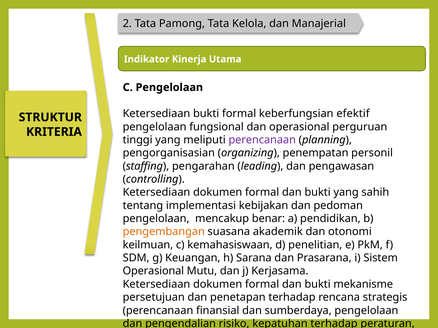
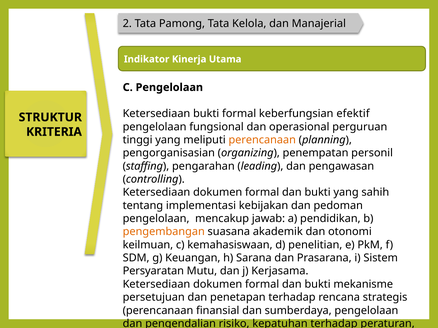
perencanaan at (262, 140) colour: purple -> orange
benar: benar -> jawab
Operasional at (153, 271): Operasional -> Persyaratan
